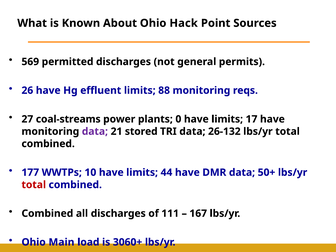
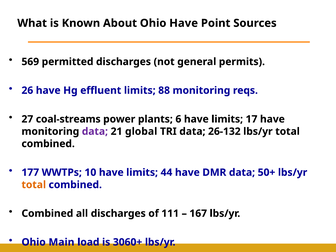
Ohio Hack: Hack -> Have
0: 0 -> 6
stored: stored -> global
total at (34, 185) colour: red -> orange
